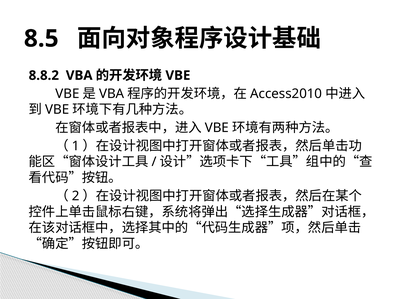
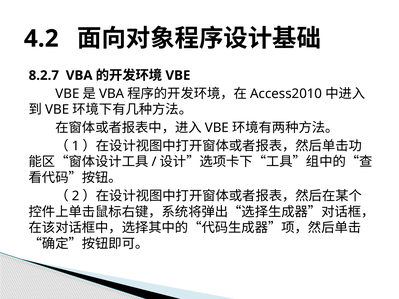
8.5: 8.5 -> 4.2
8.8.2: 8.8.2 -> 8.2.7
